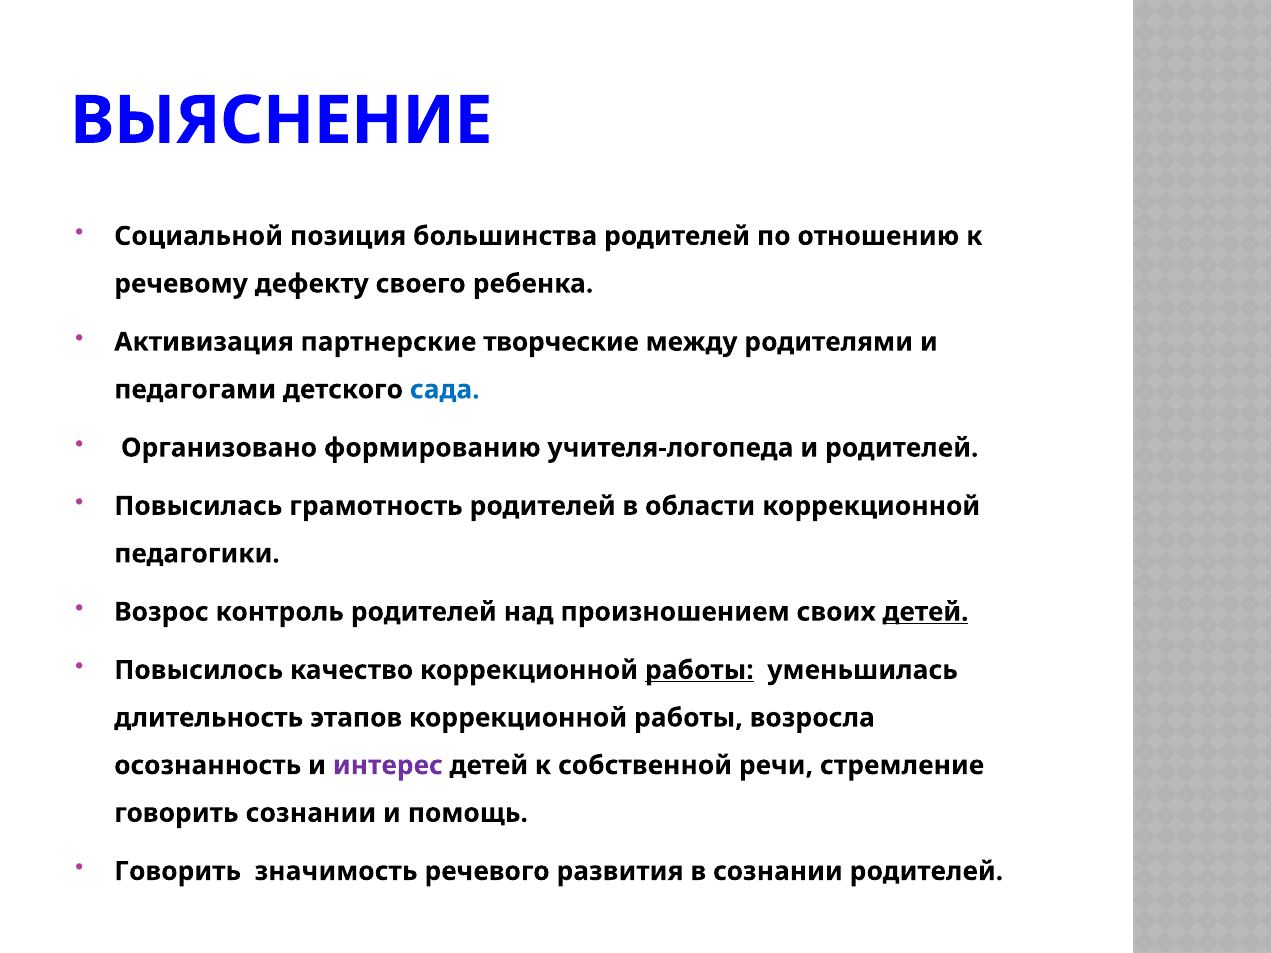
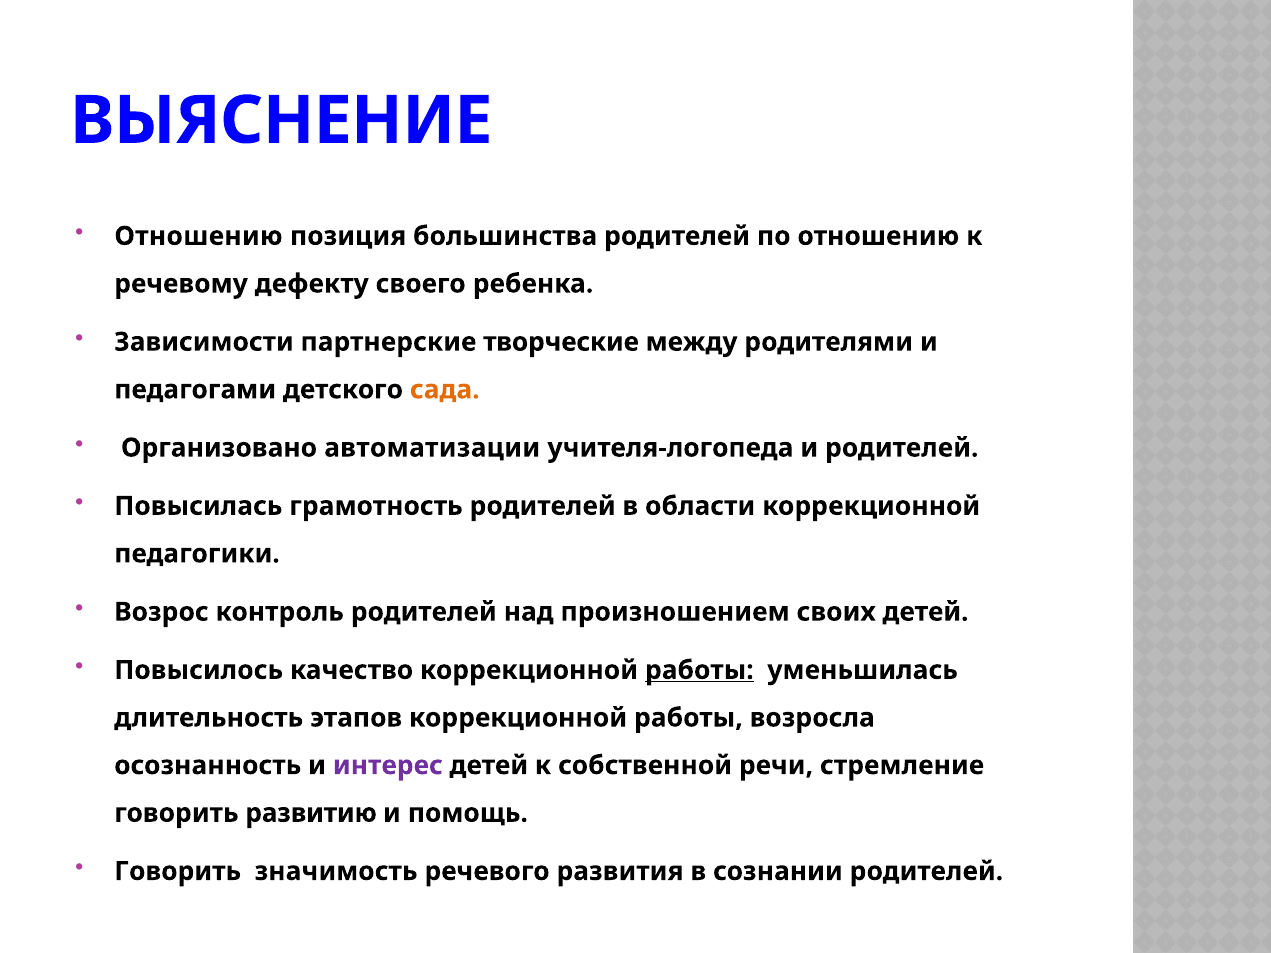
Социальной at (199, 236): Социальной -> Отношению
Активизация: Активизация -> Зависимости
сада colour: blue -> orange
формированию: формированию -> автоматизации
детей at (926, 612) underline: present -> none
говорить сознании: сознании -> развитию
